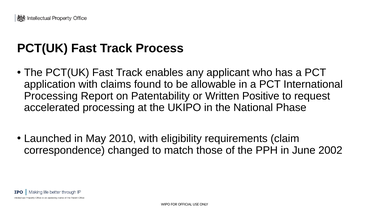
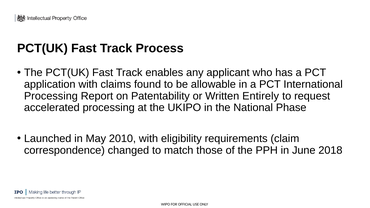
Positive: Positive -> Entirely
2002: 2002 -> 2018
